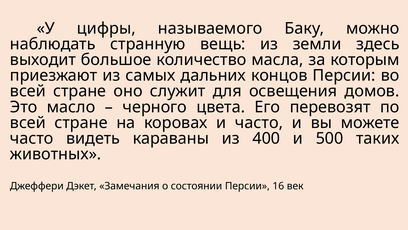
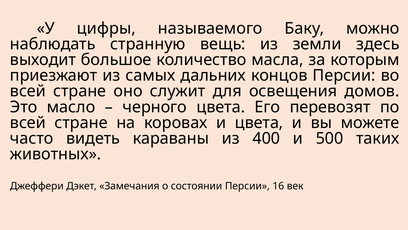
и часто: часто -> цвета
